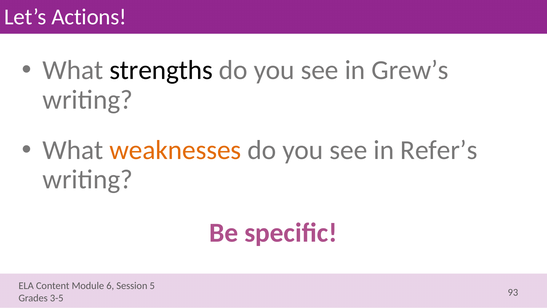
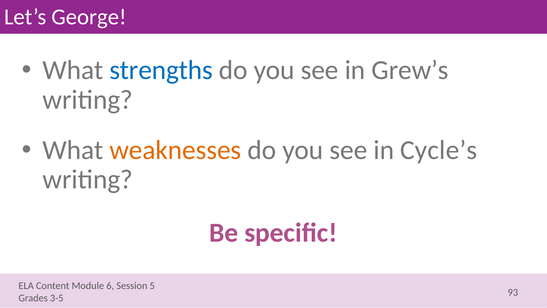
Actions: Actions -> George
strengths colour: black -> blue
Refer’s: Refer’s -> Cycle’s
